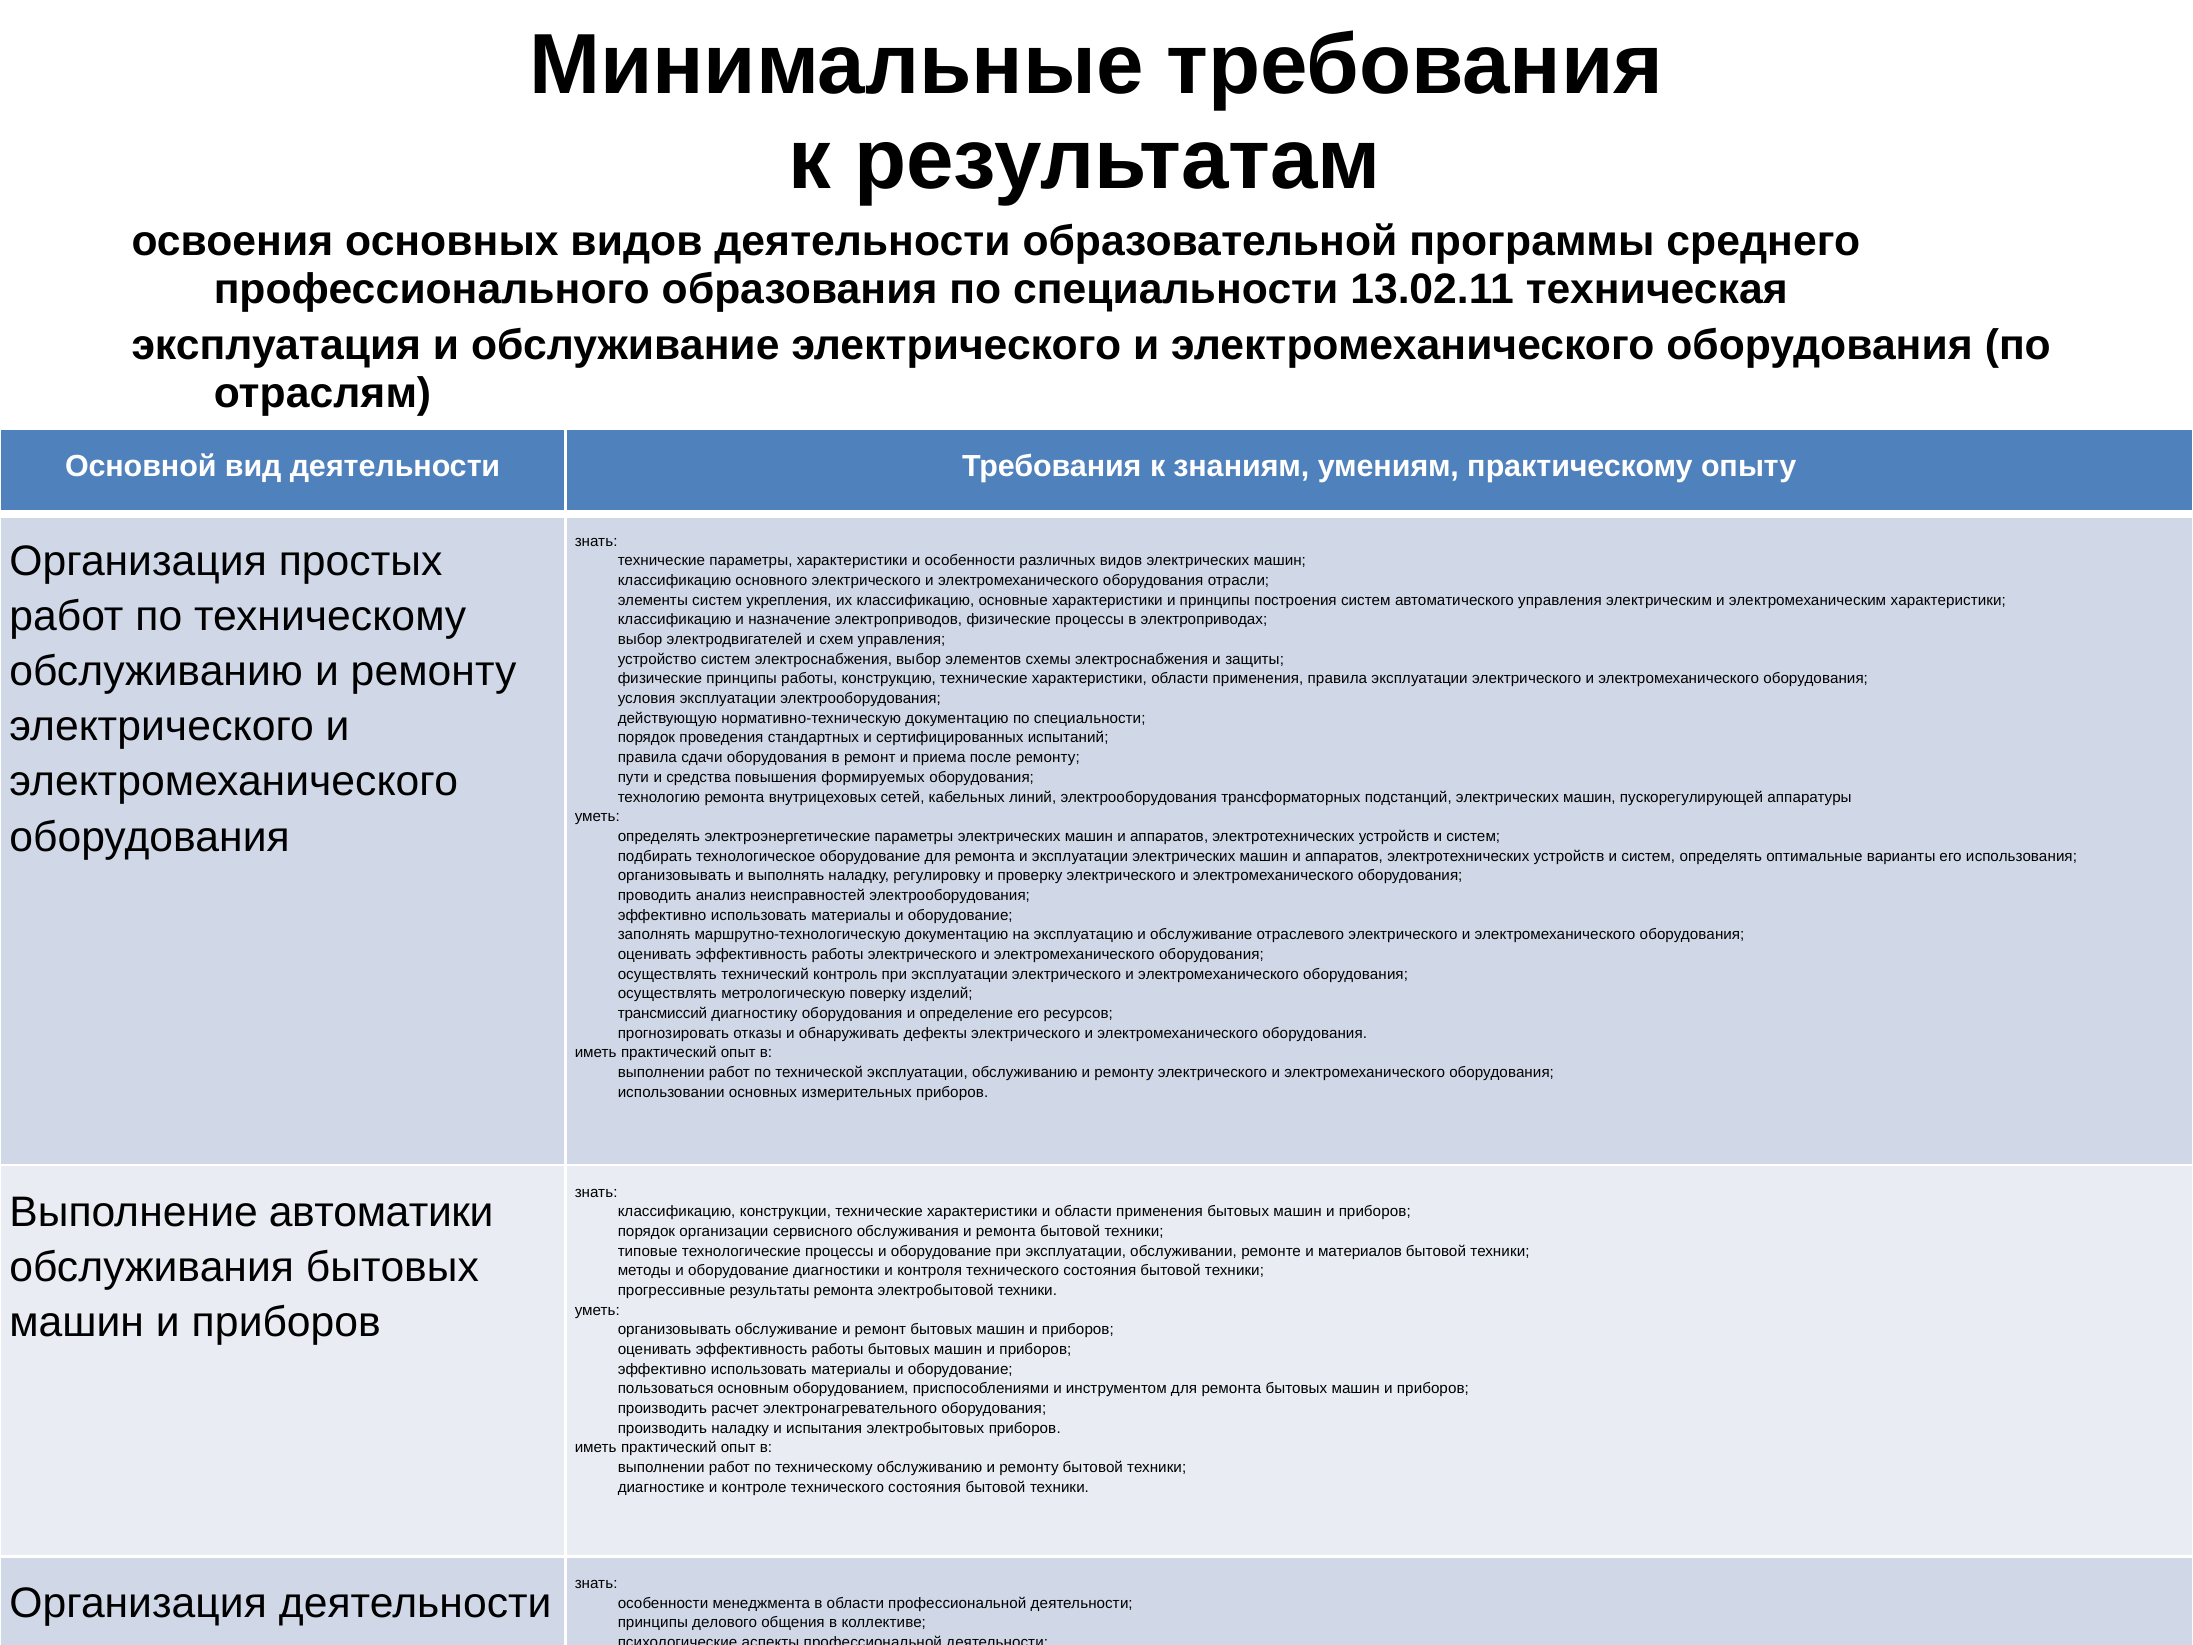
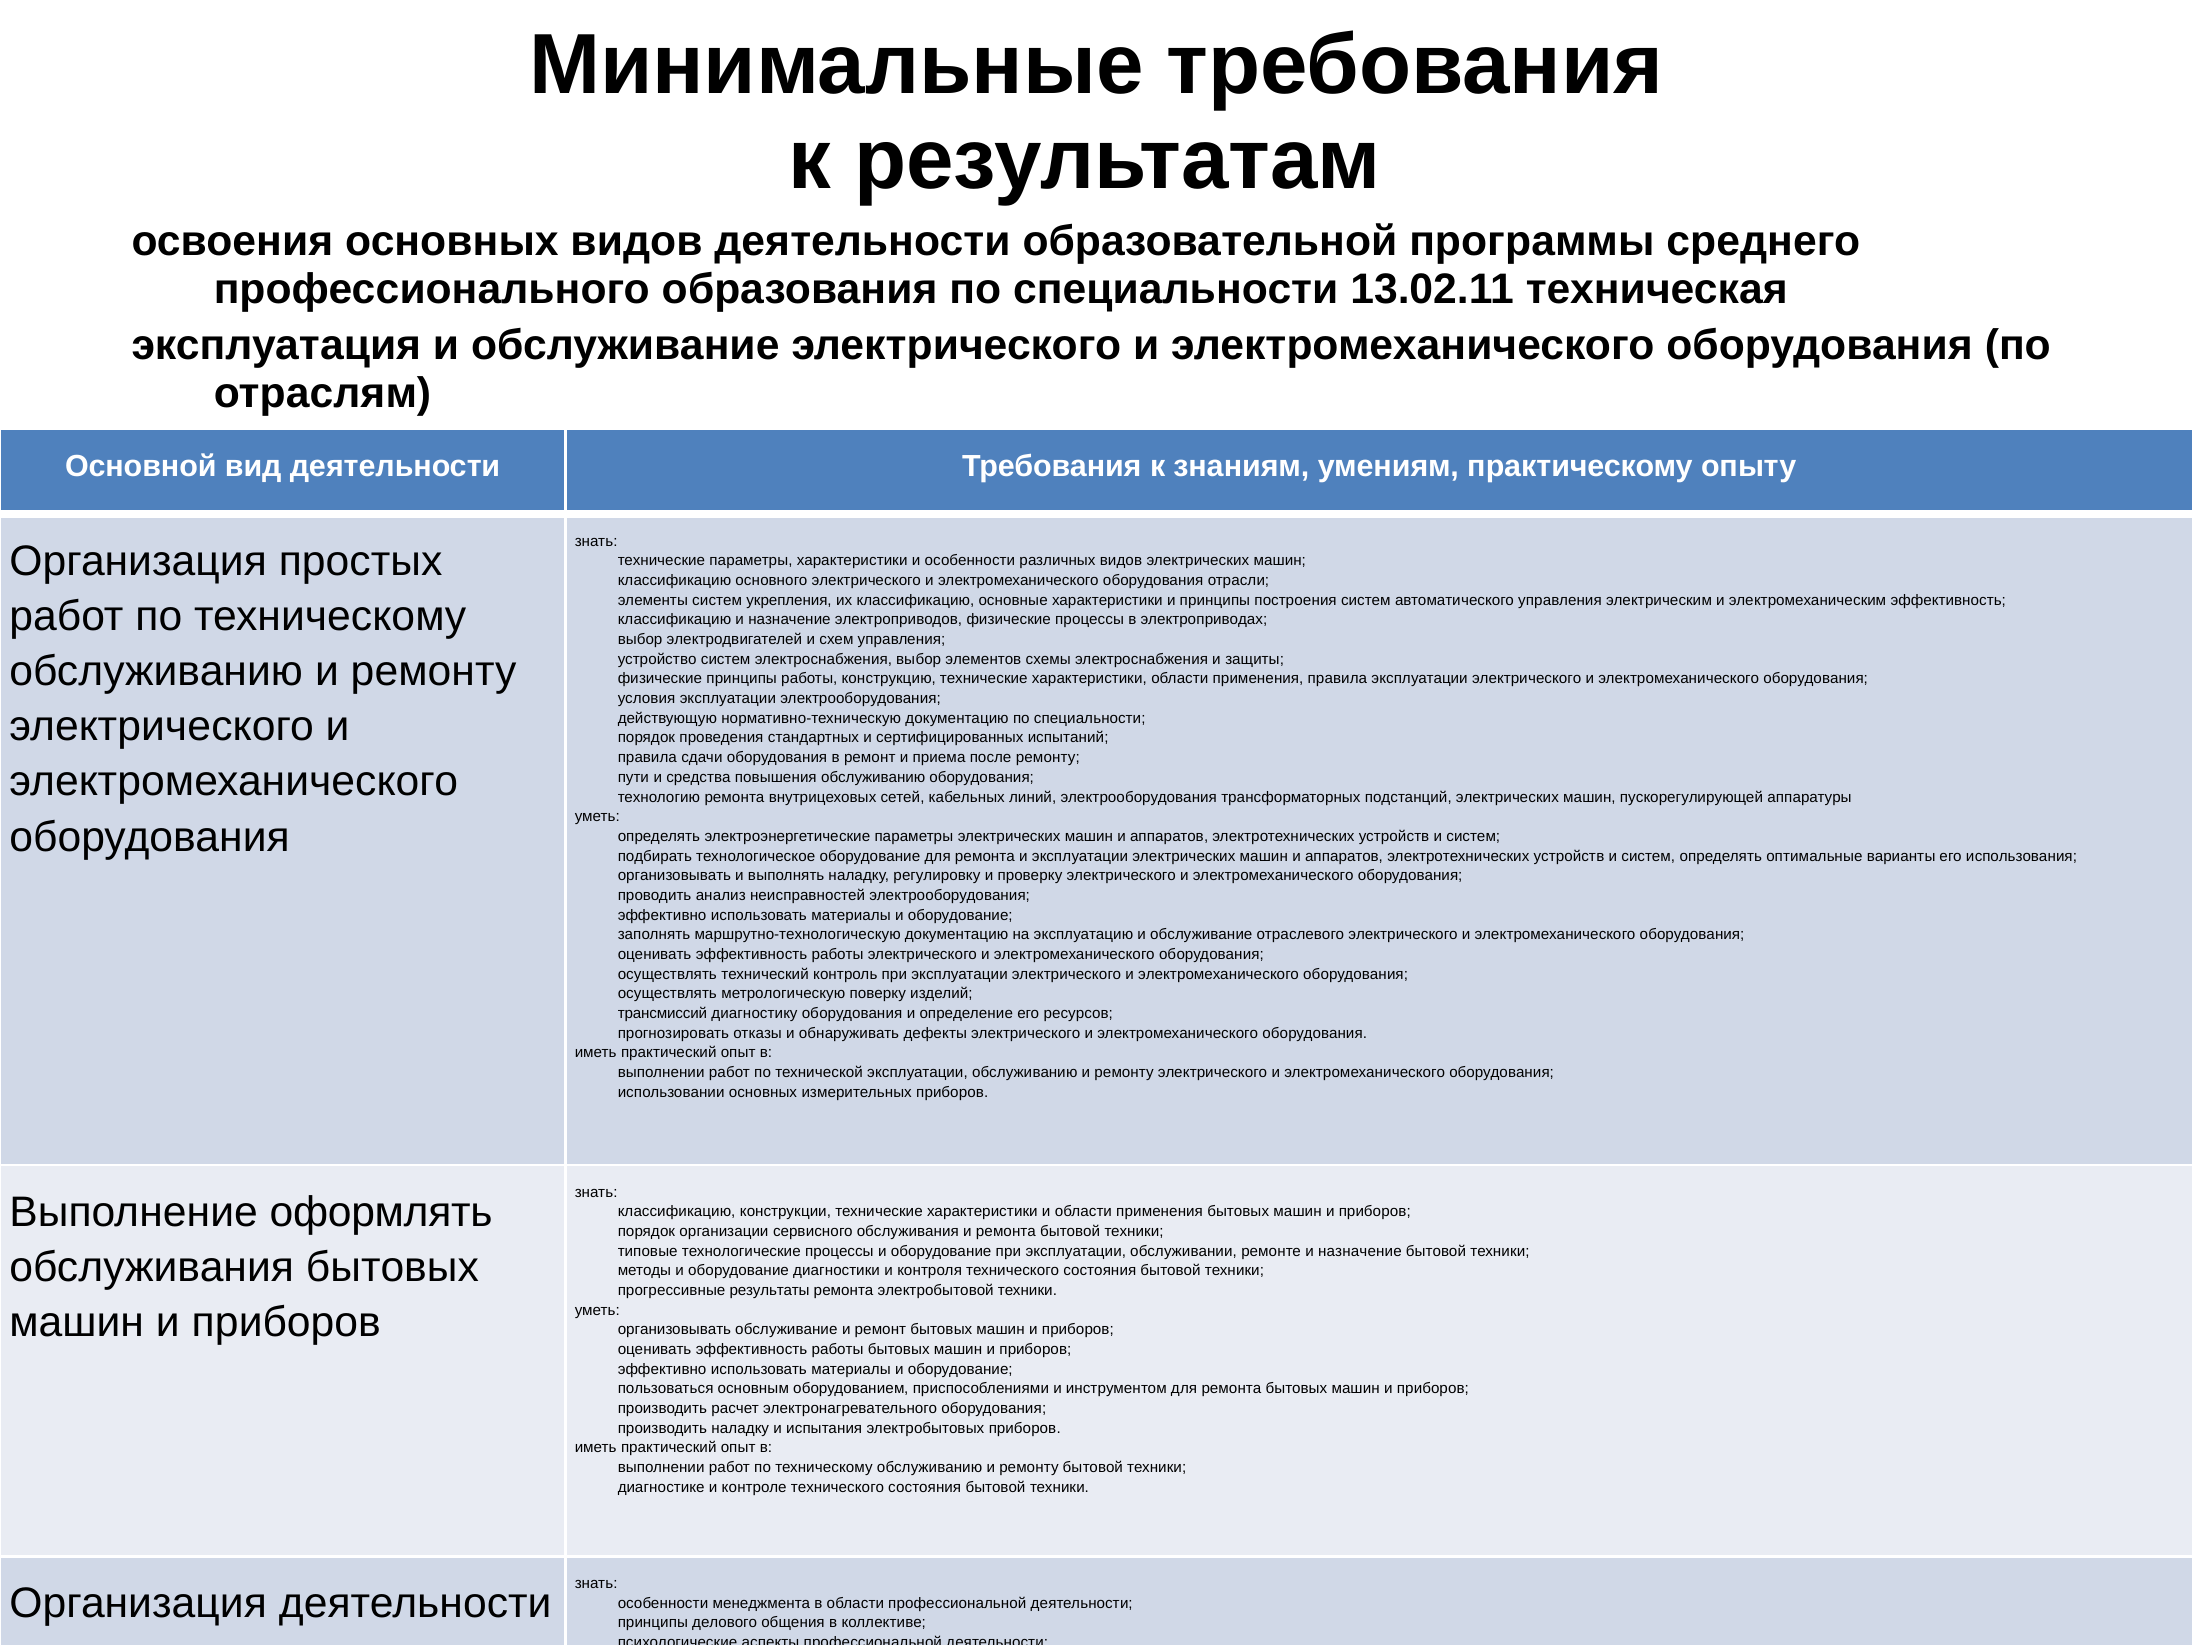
электромеханическим характеристики: характеристики -> эффективность
повышения формируемых: формируемых -> обслуживанию
автоматики: автоматики -> оформлять
ремонте и материалов: материалов -> назначение
